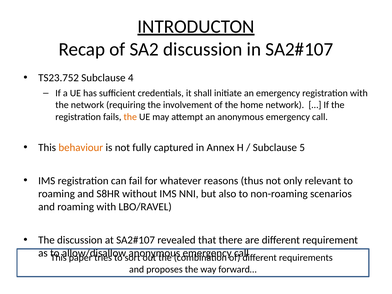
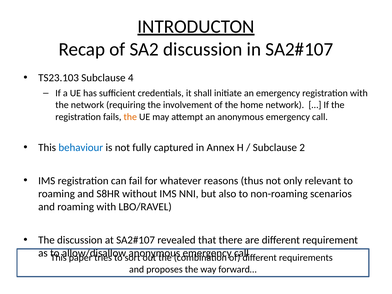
TS23.752: TS23.752 -> TS23.103
behaviour colour: orange -> blue
5: 5 -> 2
